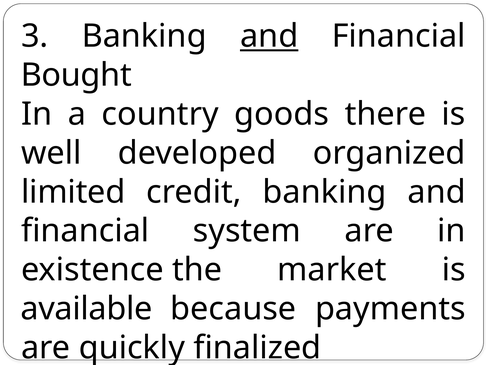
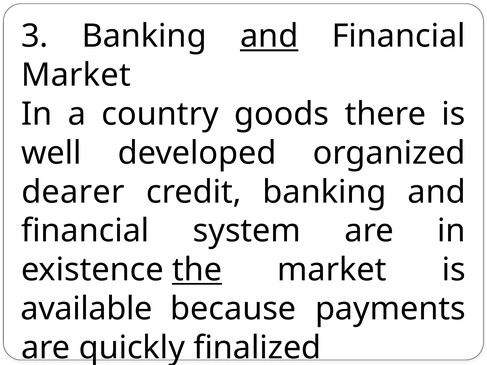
Bought at (76, 75): Bought -> Market
limited: limited -> dearer
the underline: none -> present
